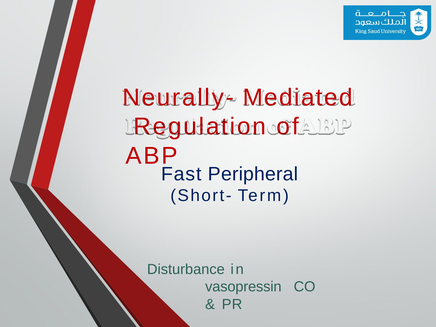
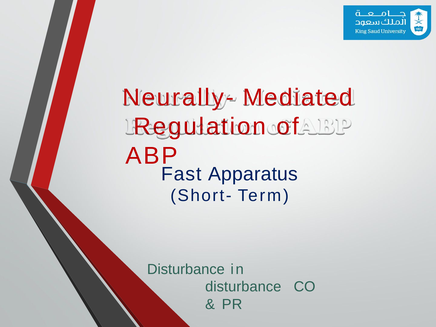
Peripheral: Peripheral -> Apparatus
vasopressin at (243, 287): vasopressin -> disturbance
